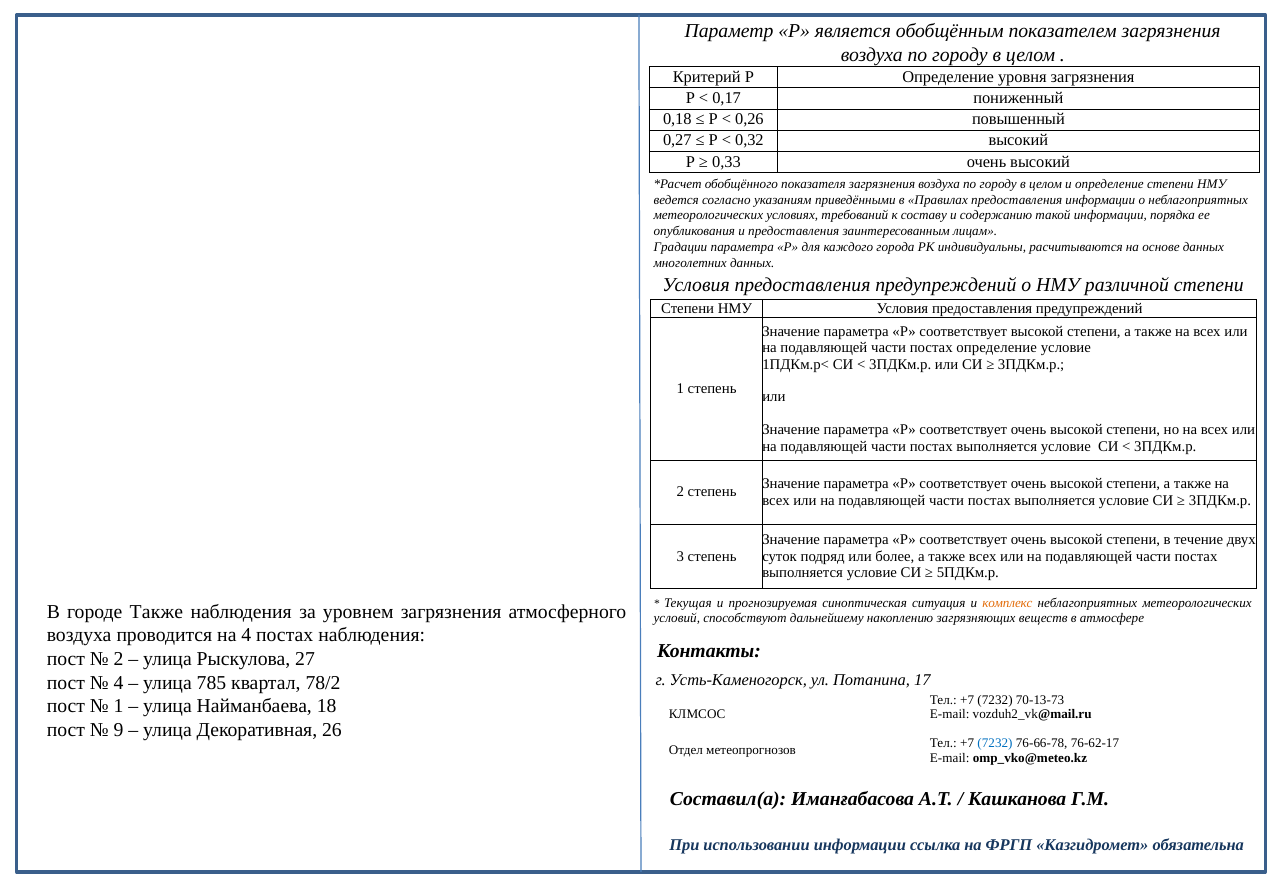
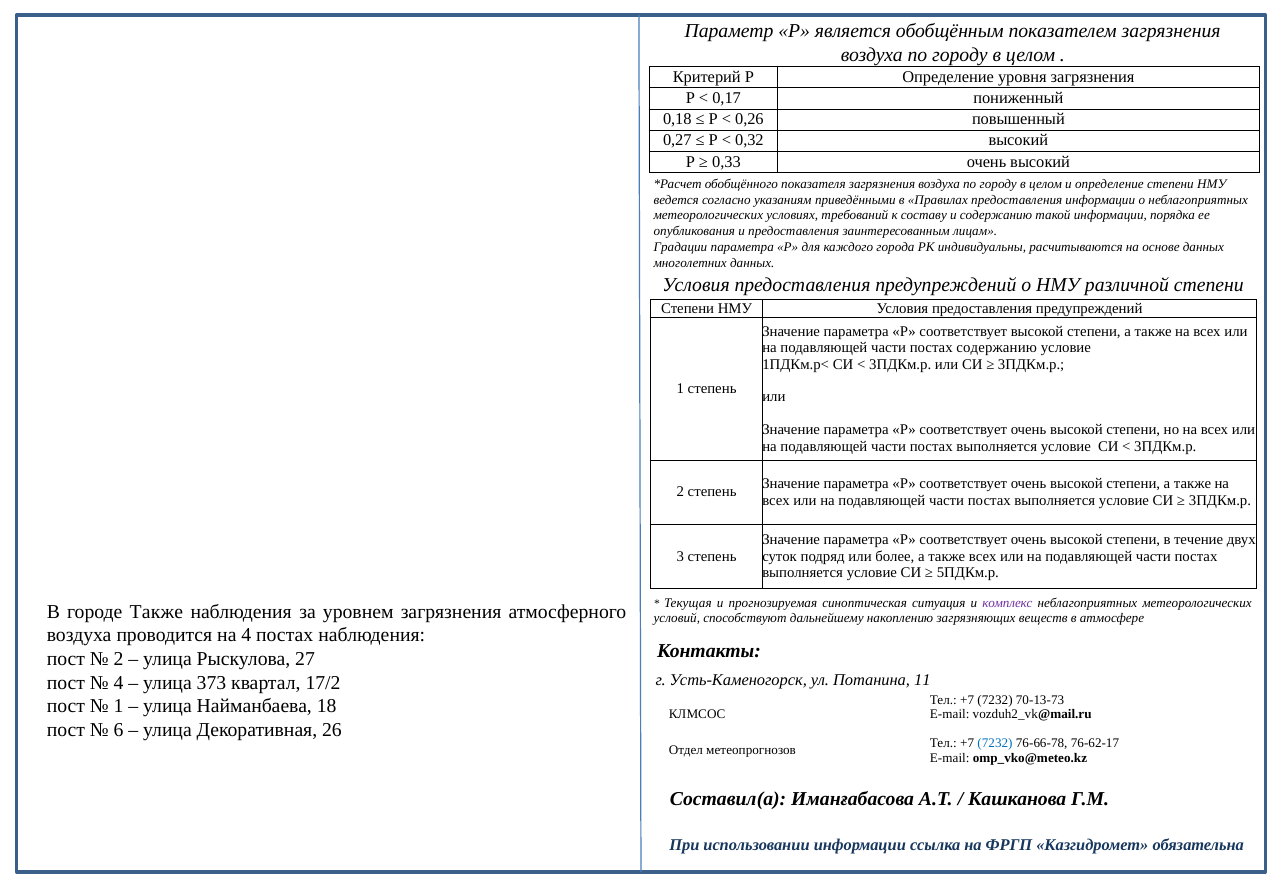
постах определение: определение -> содержанию
комплекс colour: orange -> purple
17: 17 -> 11
785: 785 -> 373
78/2: 78/2 -> 17/2
9: 9 -> 6
